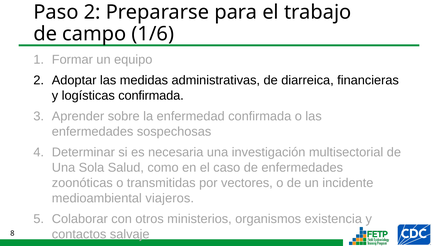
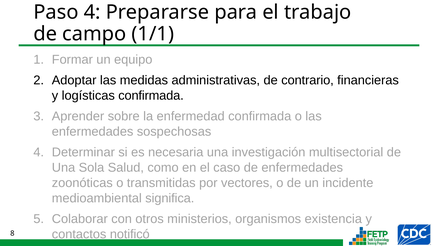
Paso 2: 2 -> 4
1/6: 1/6 -> 1/1
diarreica: diarreica -> contrario
viajeros: viajeros -> significa
salvaje: salvaje -> notificó
